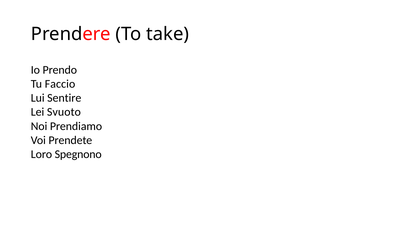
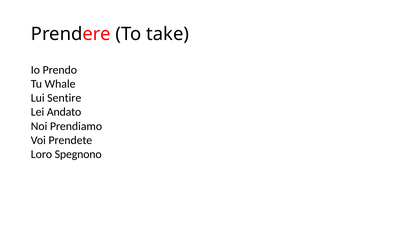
Faccio: Faccio -> Whale
Svuoto: Svuoto -> Andato
